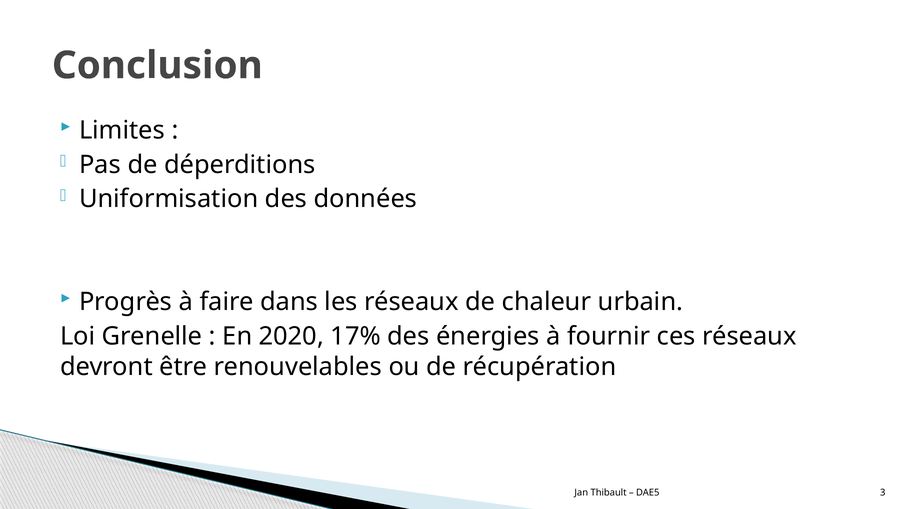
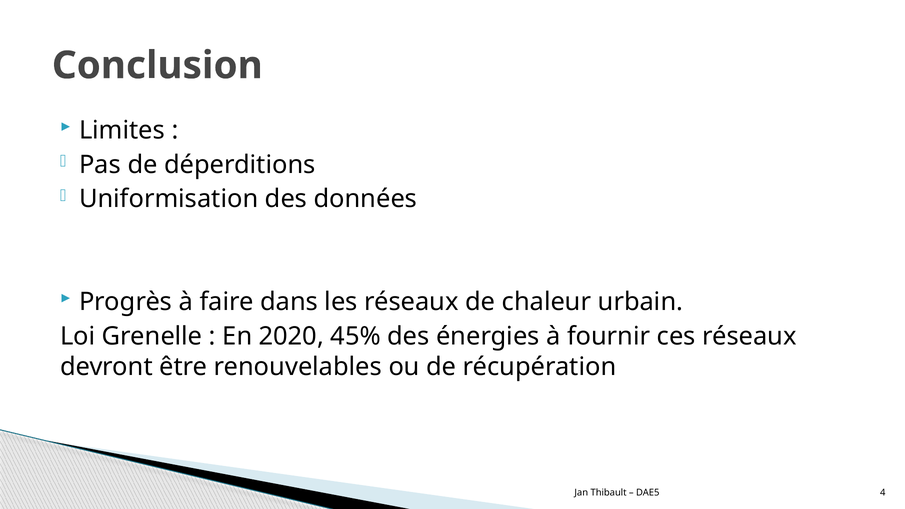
17%: 17% -> 45%
3: 3 -> 4
